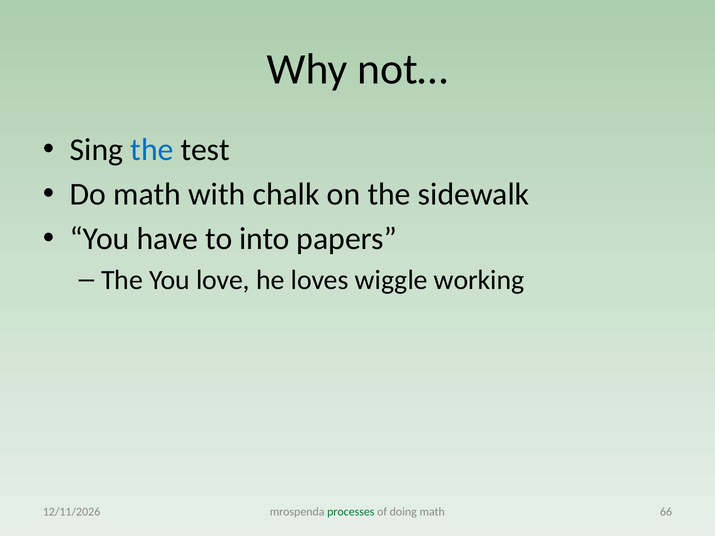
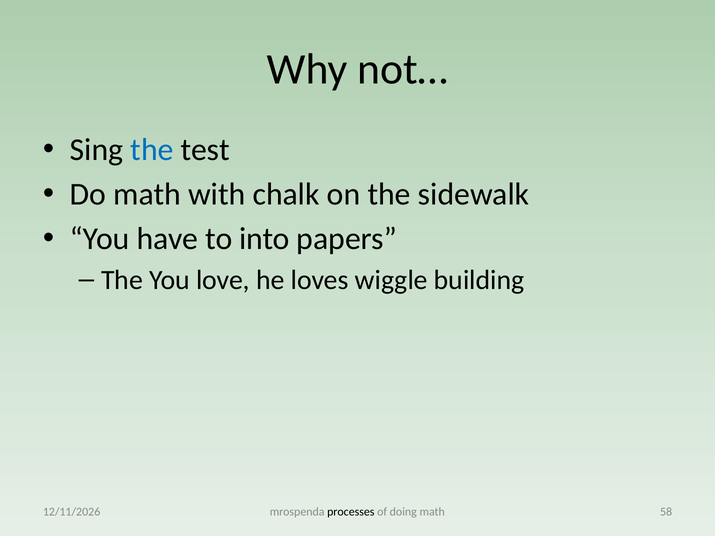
working: working -> building
66: 66 -> 58
processes colour: green -> black
